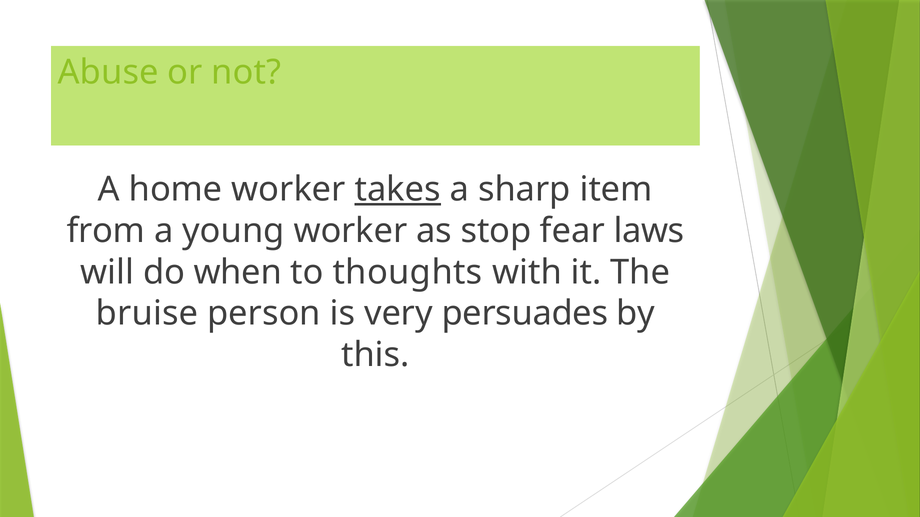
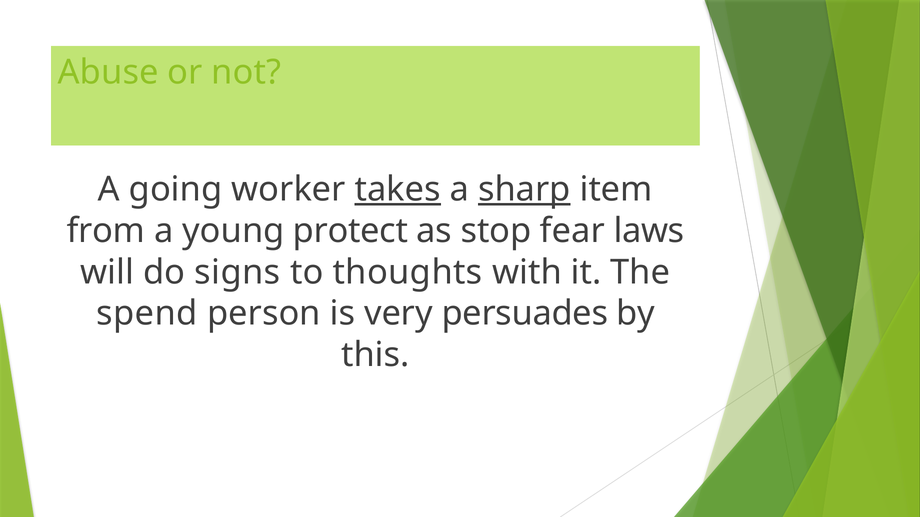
home: home -> going
sharp underline: none -> present
young worker: worker -> protect
when: when -> signs
bruise: bruise -> spend
